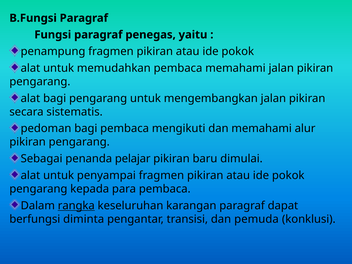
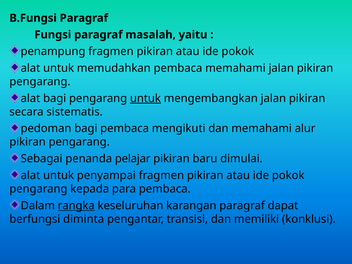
penegas: penegas -> masalah
untuk at (145, 98) underline: none -> present
pemuda: pemuda -> memiliki
